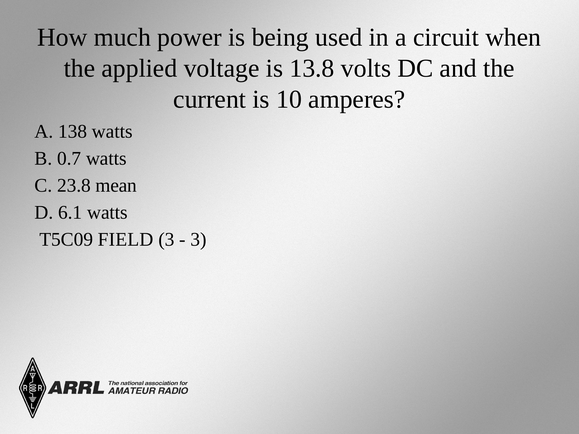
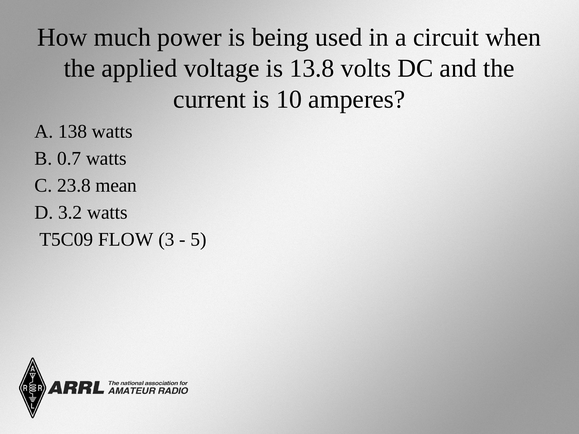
6.1: 6.1 -> 3.2
FIELD: FIELD -> FLOW
3 at (199, 240): 3 -> 5
